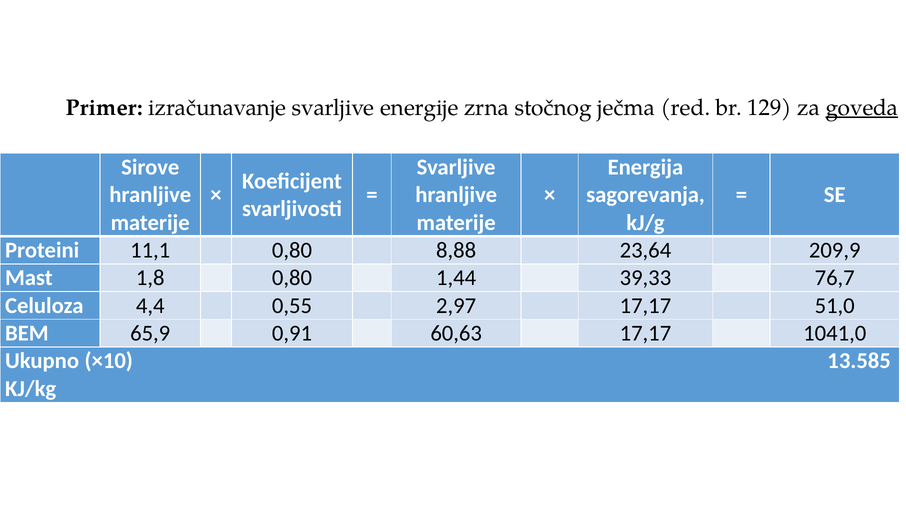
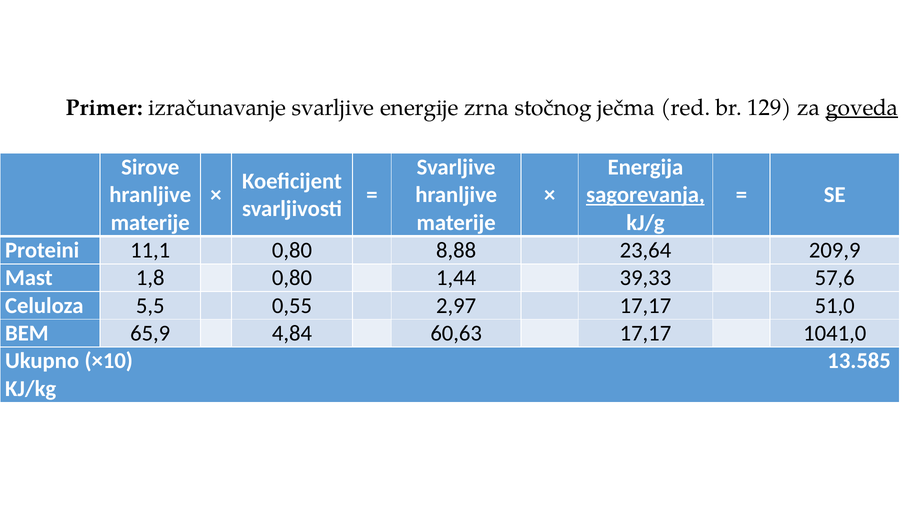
sagorevanja underline: none -> present
76,7: 76,7 -> 57,6
4,4: 4,4 -> 5,5
0,91: 0,91 -> 4,84
